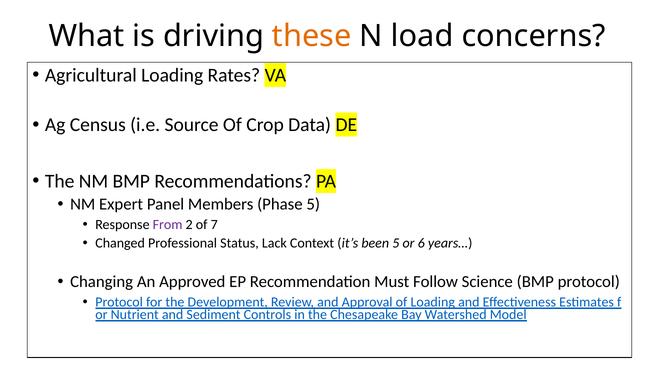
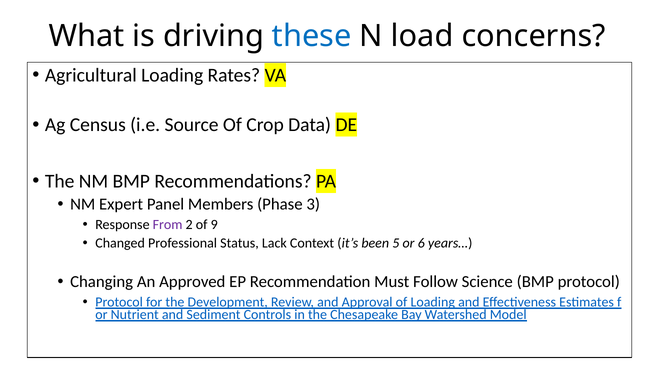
these colour: orange -> blue
Phase 5: 5 -> 3
7: 7 -> 9
